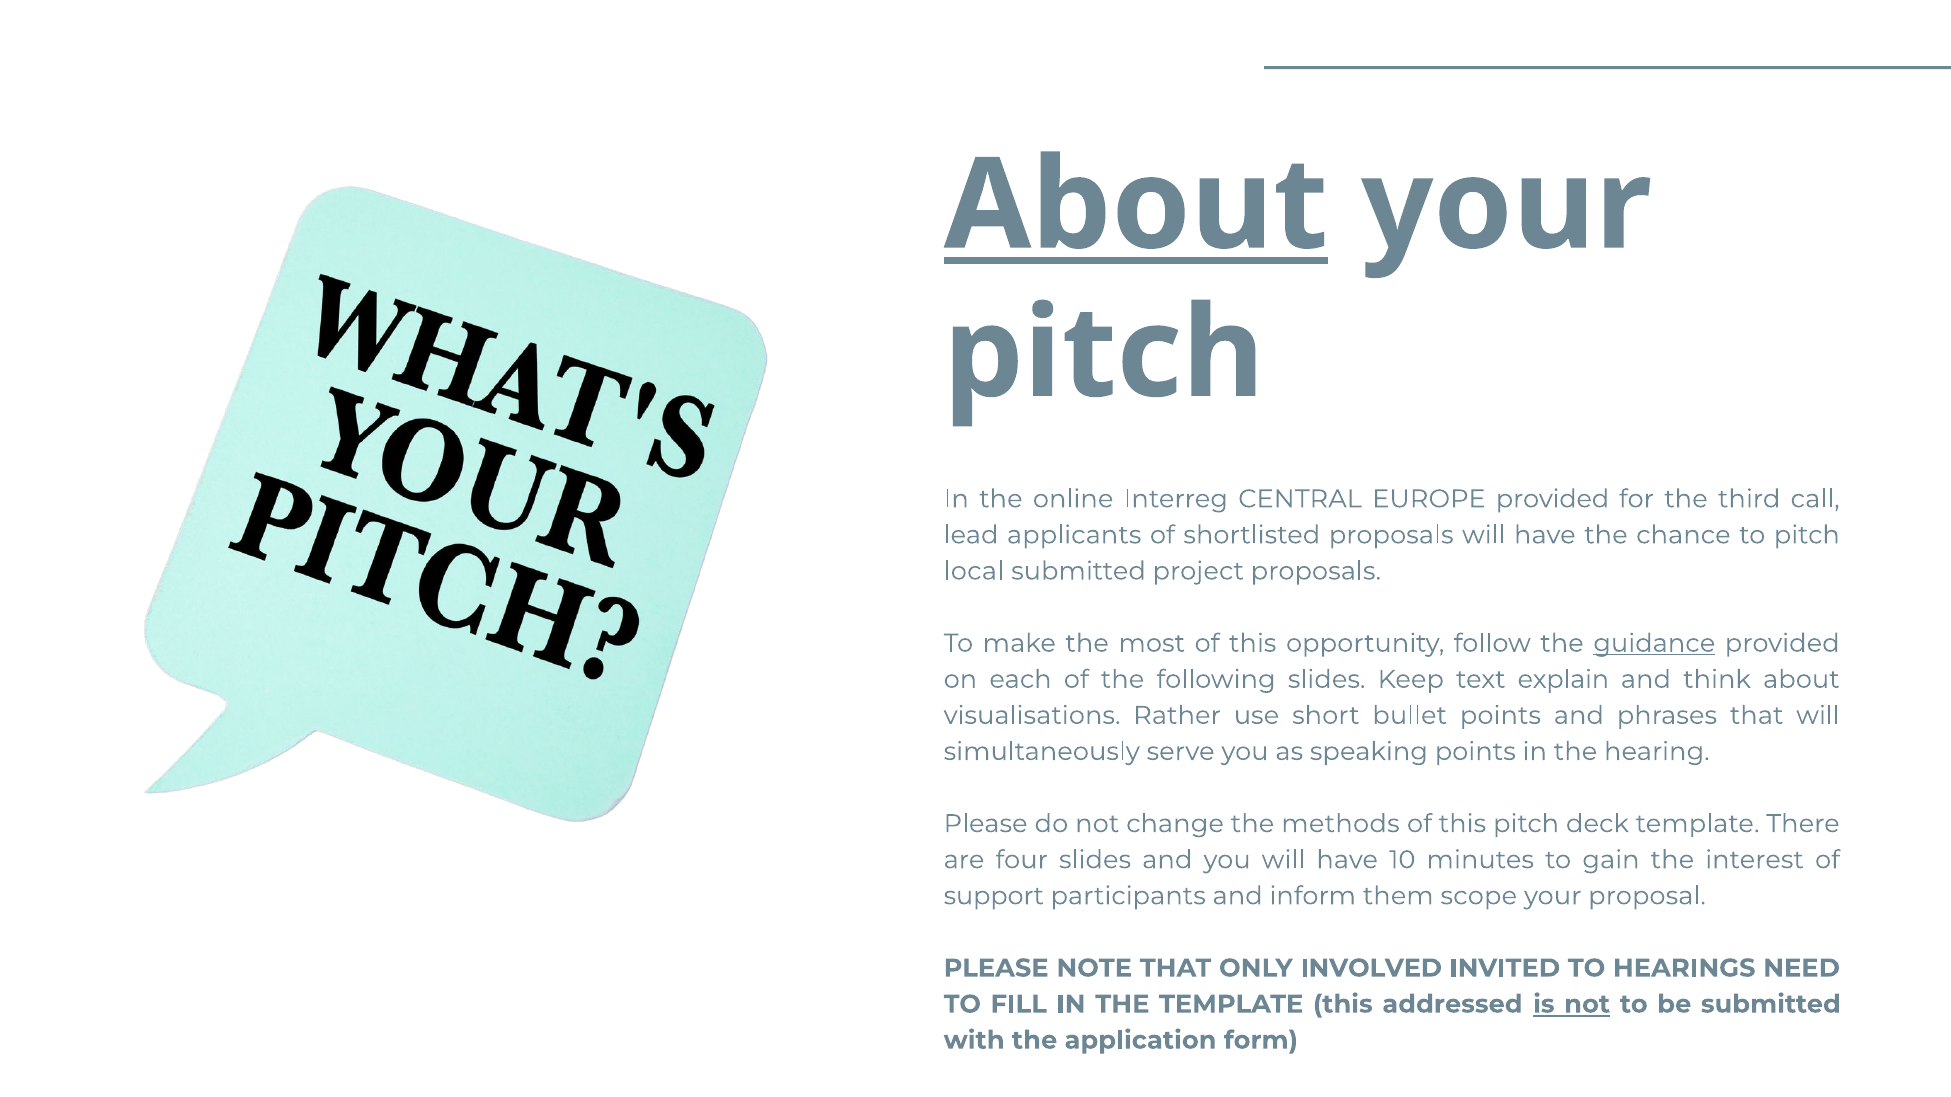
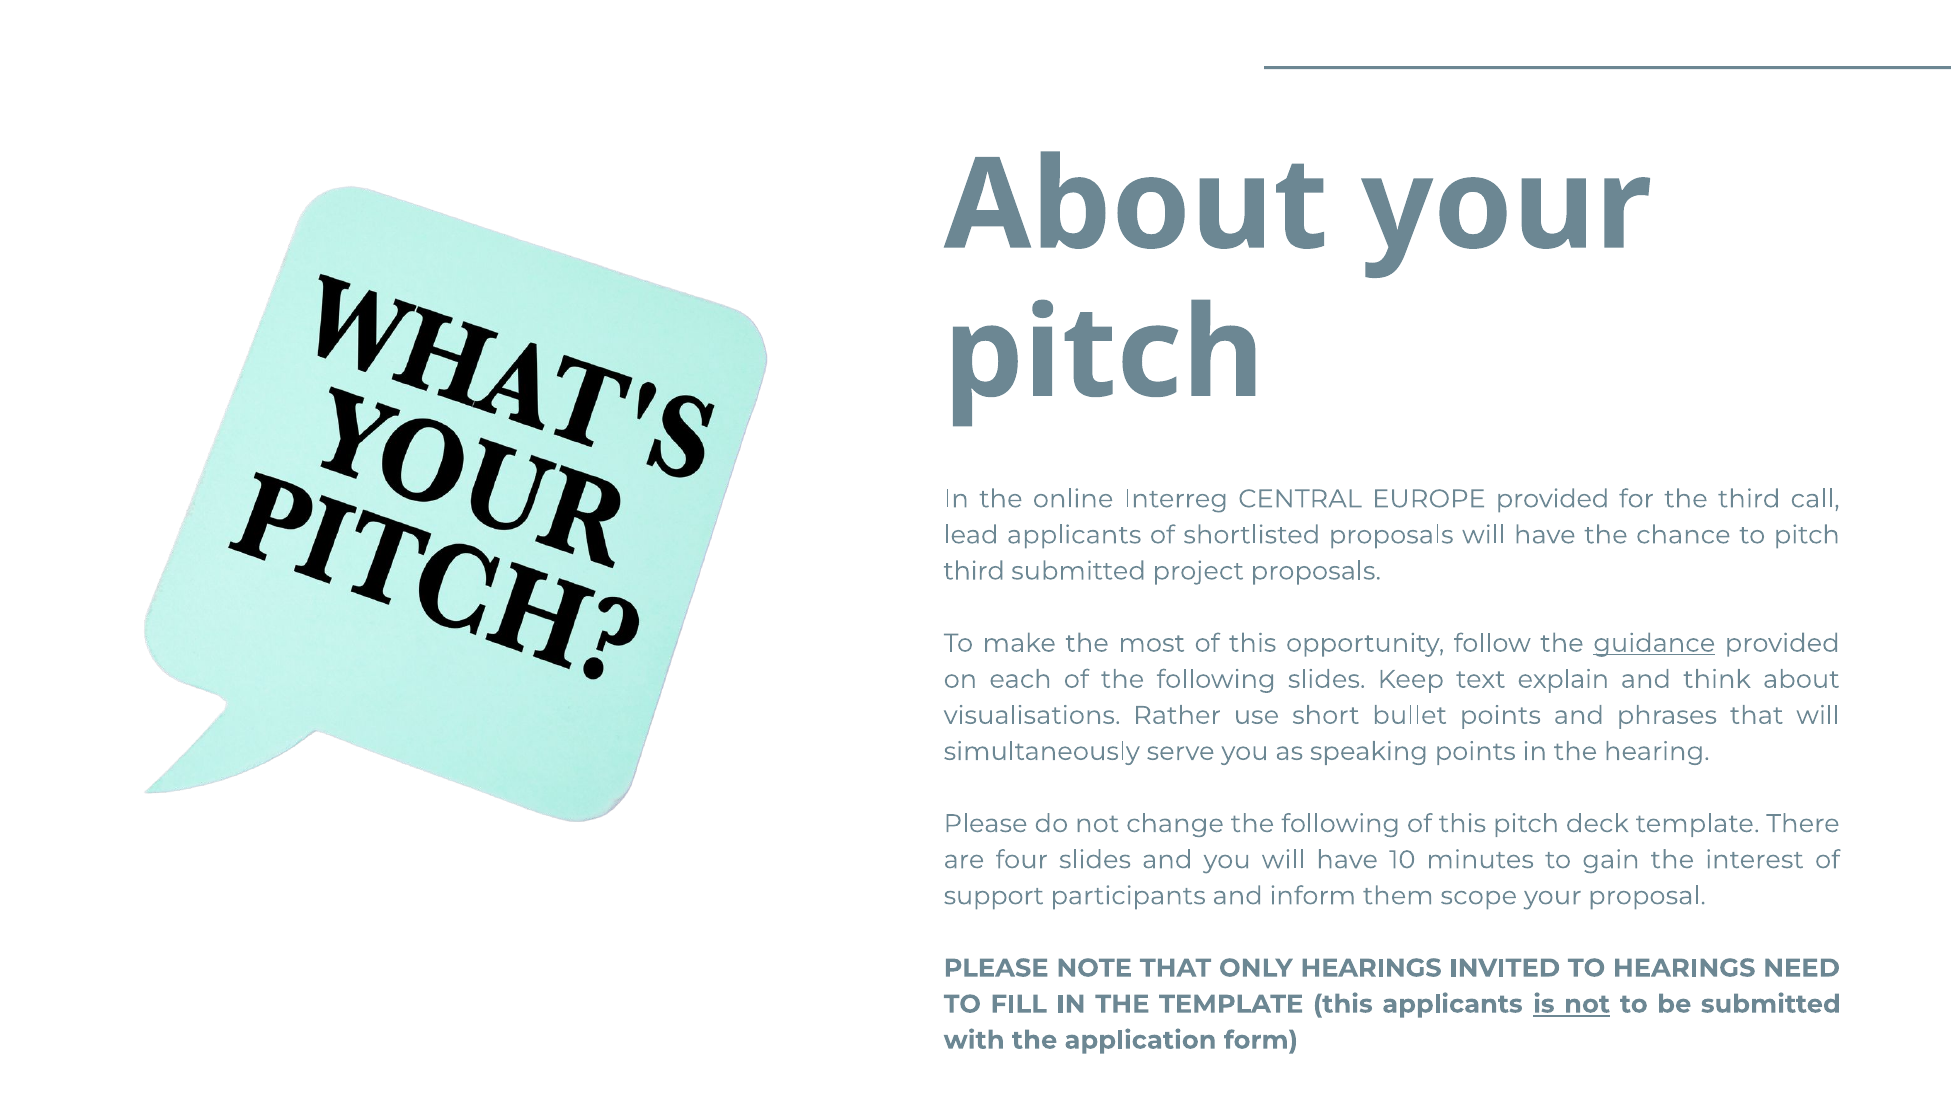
About at (1136, 206) underline: present -> none
local at (974, 571): local -> third
change the methods: methods -> following
ONLY INVOLVED: INVOLVED -> HEARINGS
this addressed: addressed -> applicants
